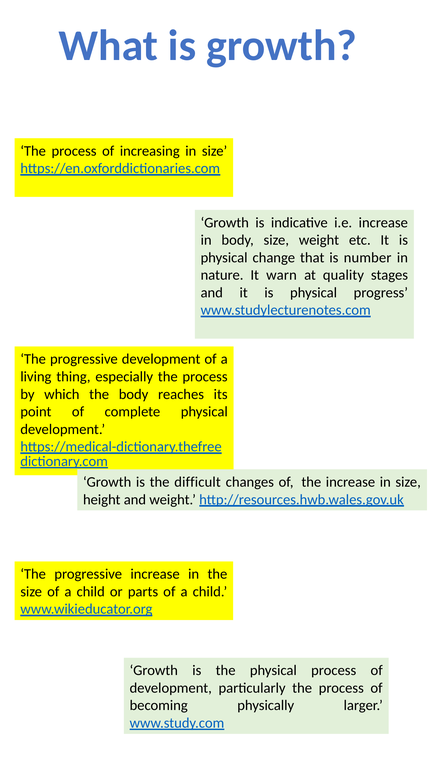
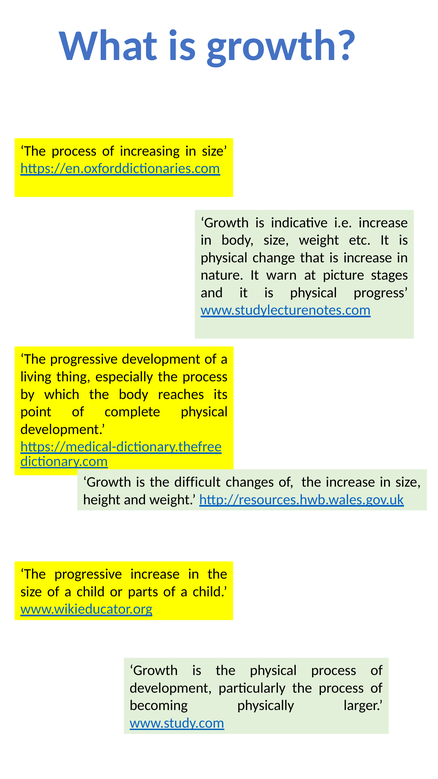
is number: number -> increase
quality: quality -> picture
